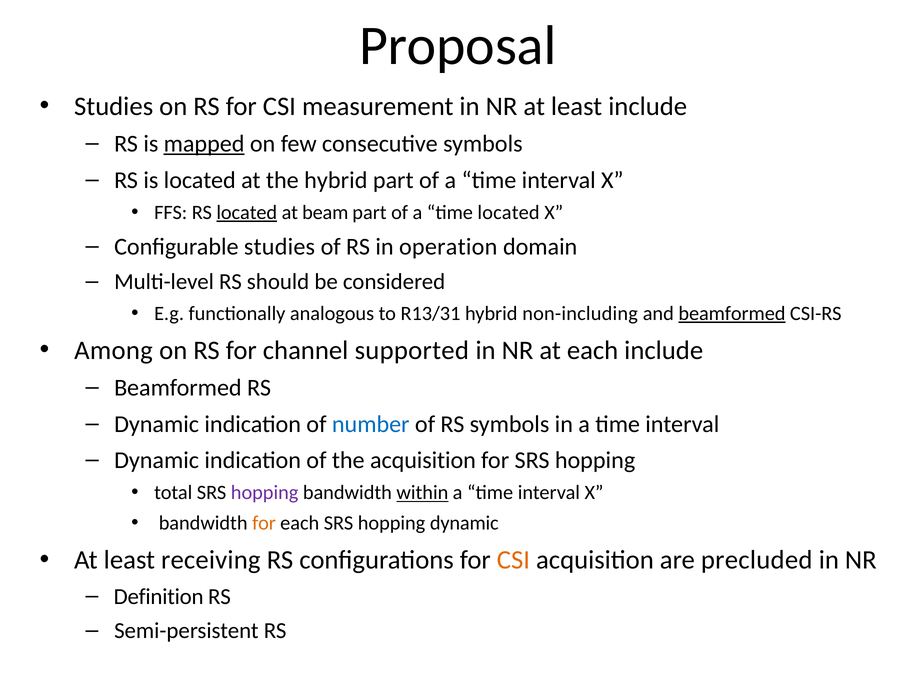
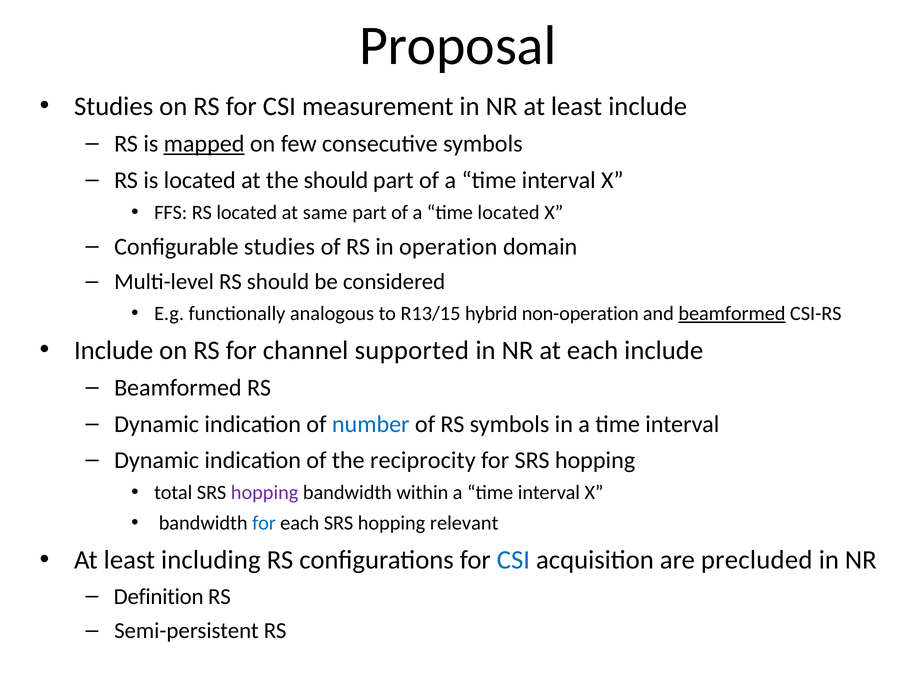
the hybrid: hybrid -> should
located at (247, 213) underline: present -> none
beam: beam -> same
R13/31: R13/31 -> R13/15
non-including: non-including -> non-operation
Among at (114, 350): Among -> Include
the acquisition: acquisition -> reciprocity
within underline: present -> none
for at (264, 523) colour: orange -> blue
hopping dynamic: dynamic -> relevant
receiving: receiving -> including
CSI at (513, 560) colour: orange -> blue
